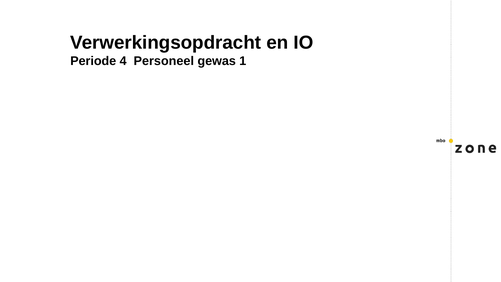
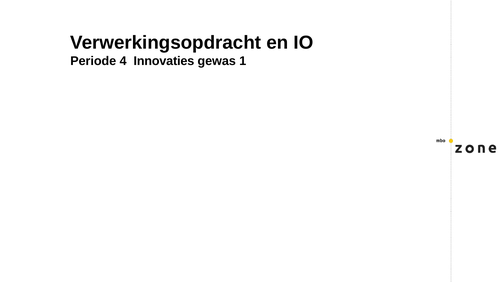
Personeel: Personeel -> Innovaties
